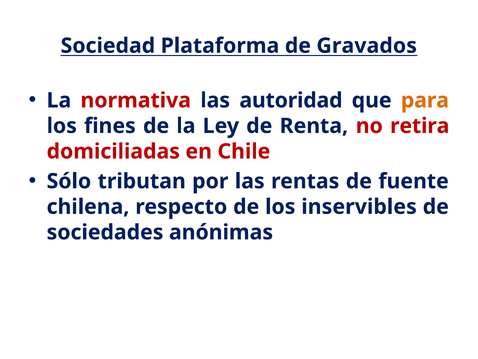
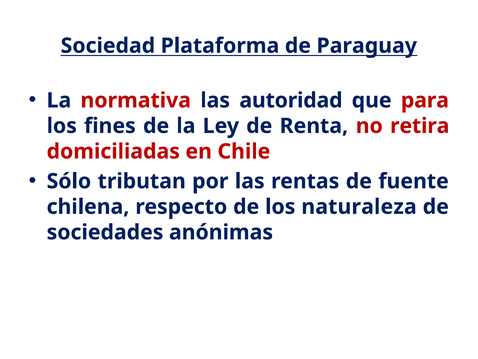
Gravados: Gravados -> Paraguay
para colour: orange -> red
inservibles: inservibles -> naturaleza
